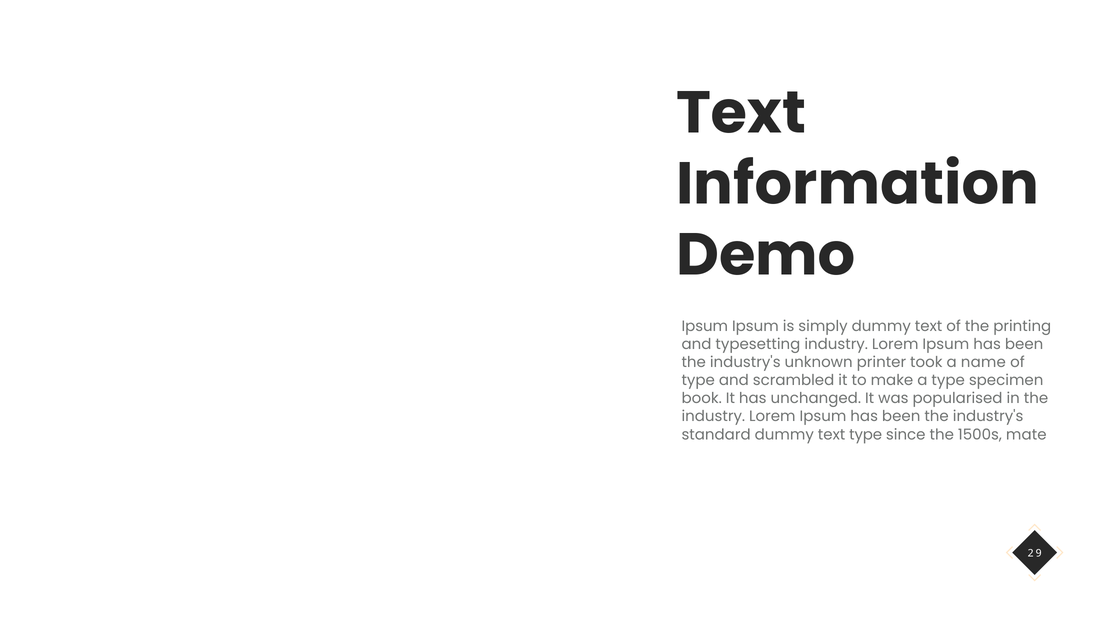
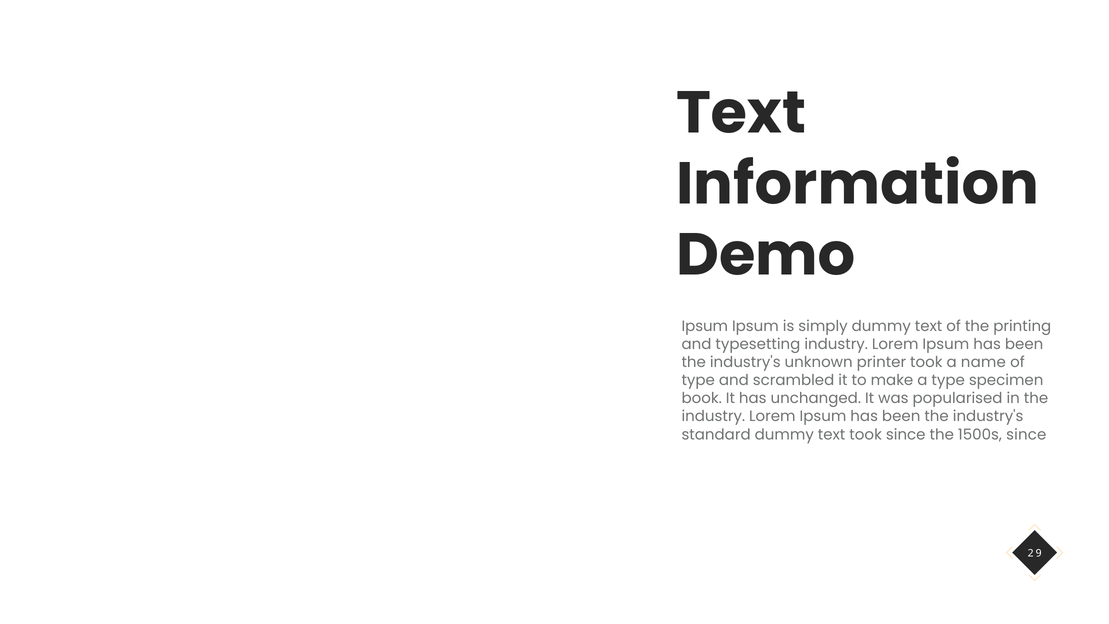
text type: type -> took
1500s mate: mate -> since
